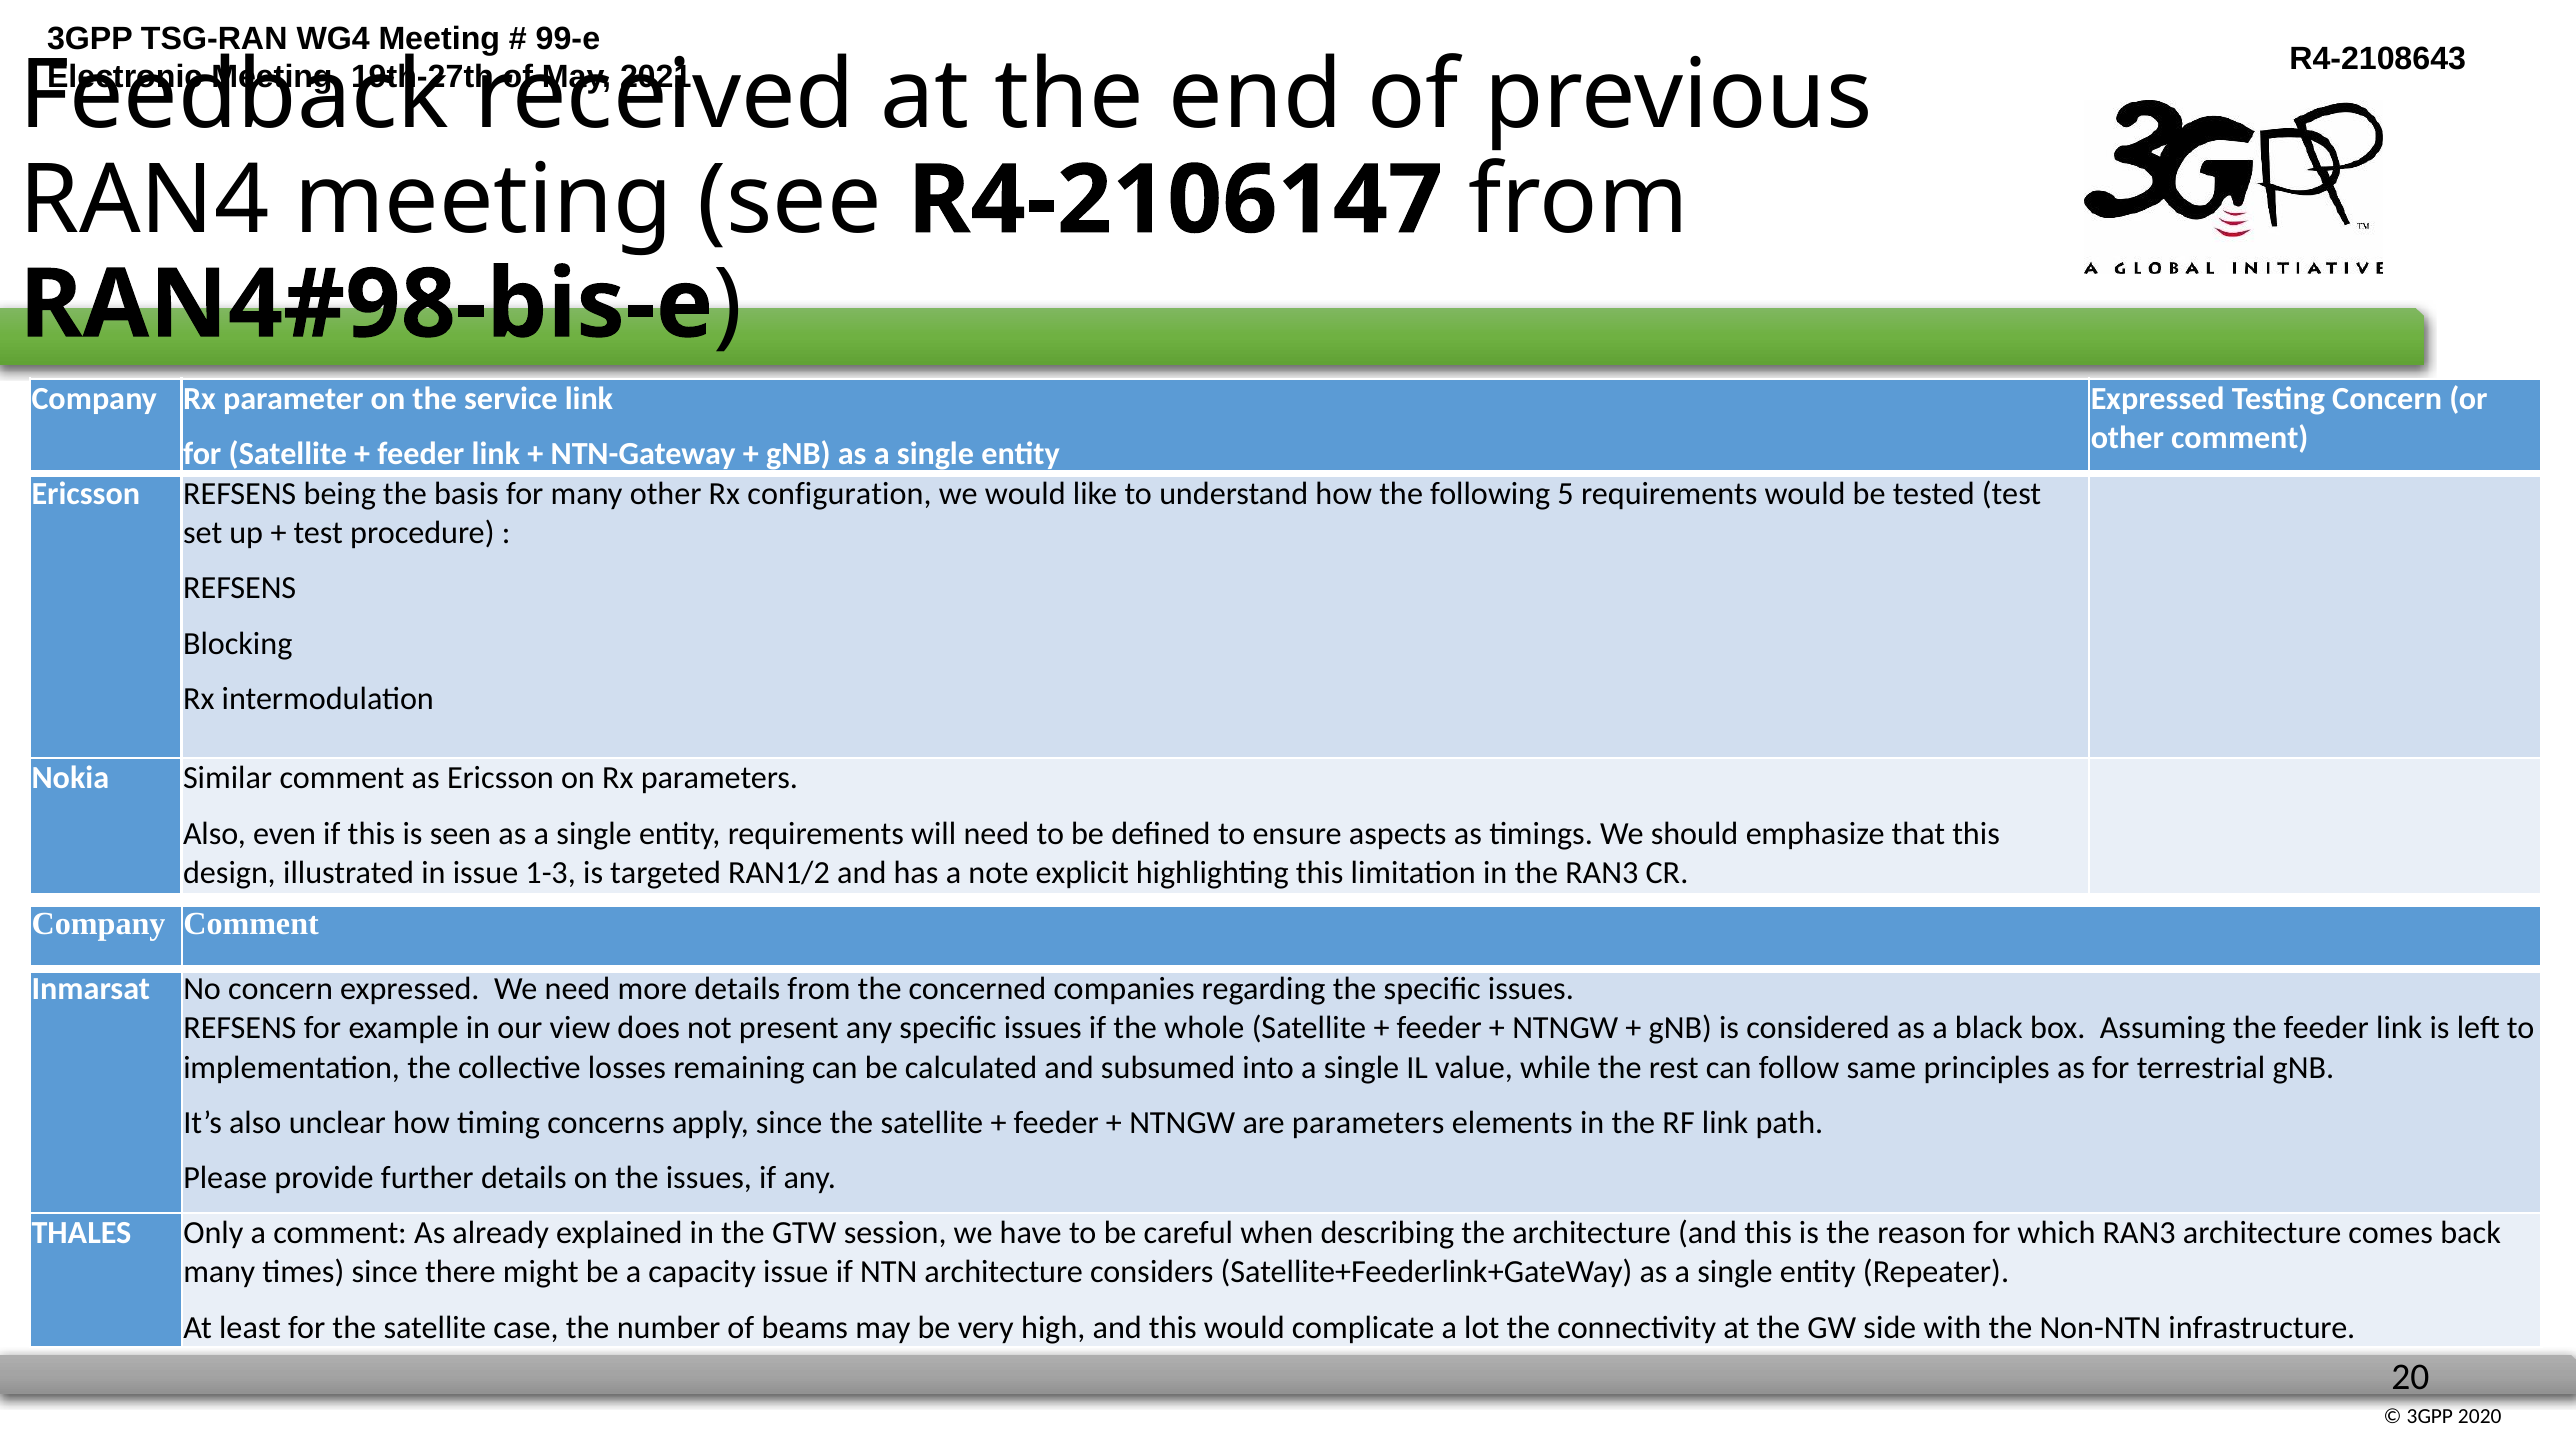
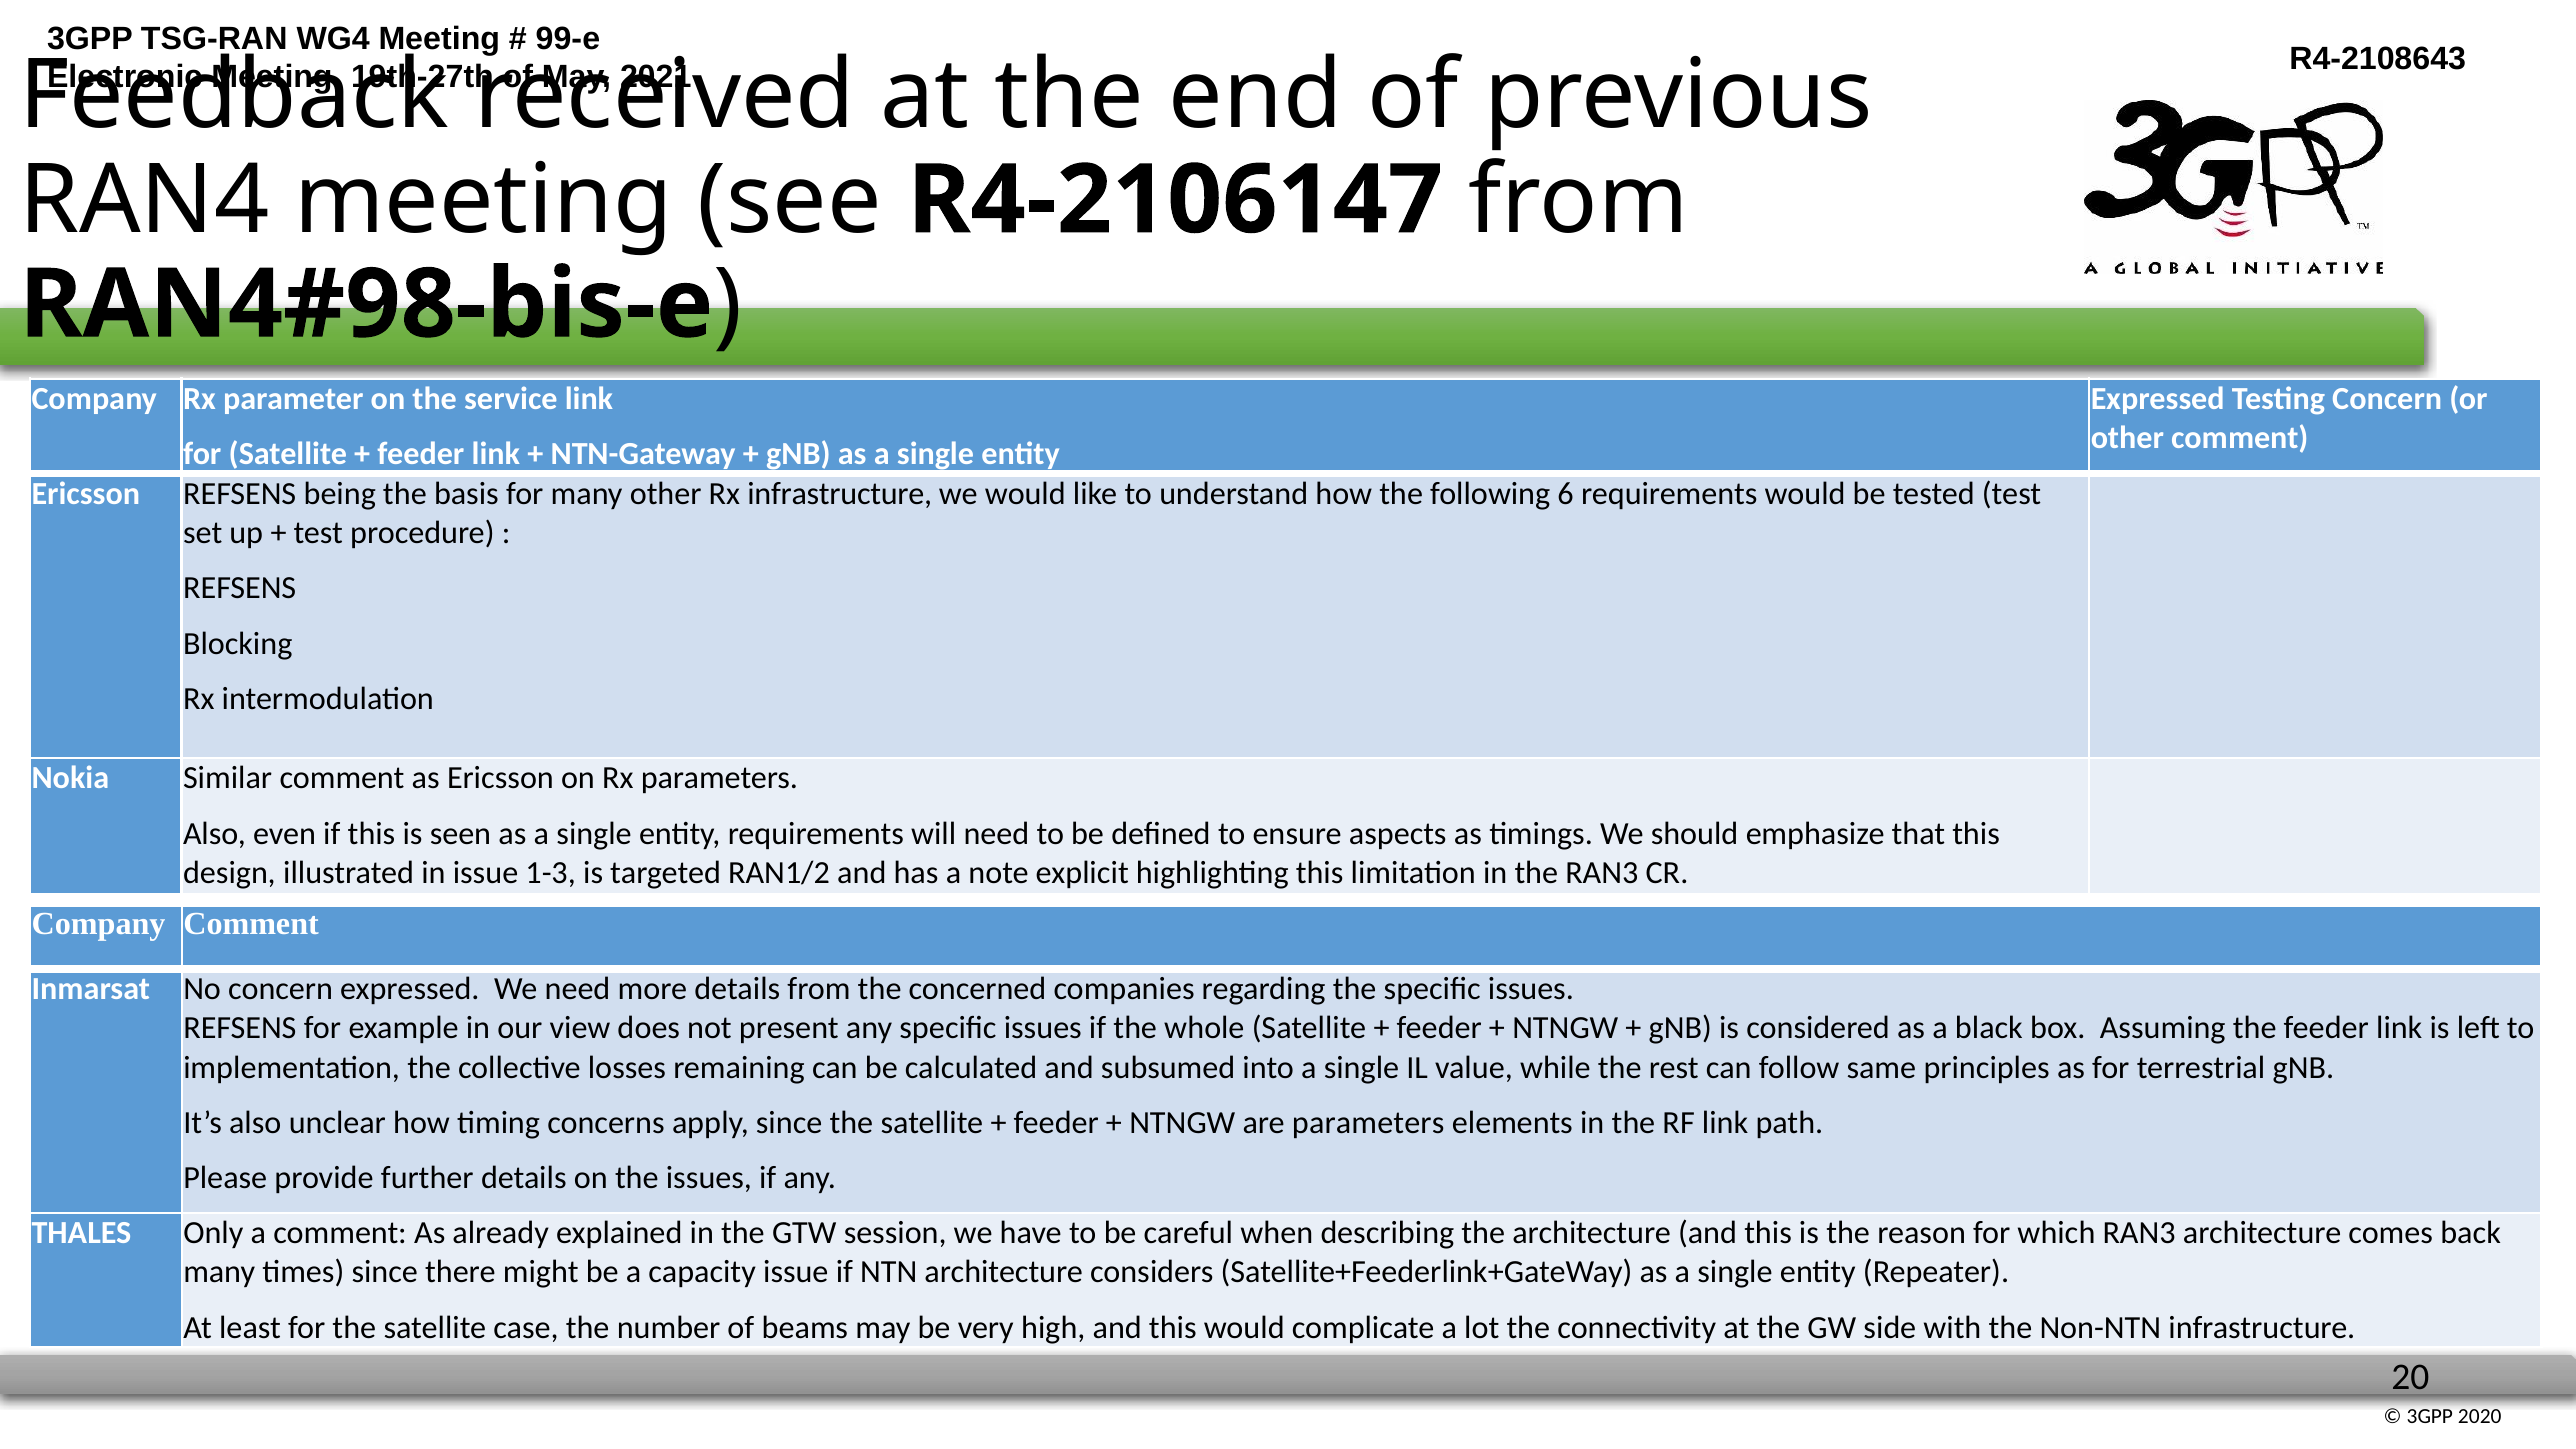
Rx configuration: configuration -> infrastructure
5: 5 -> 6
